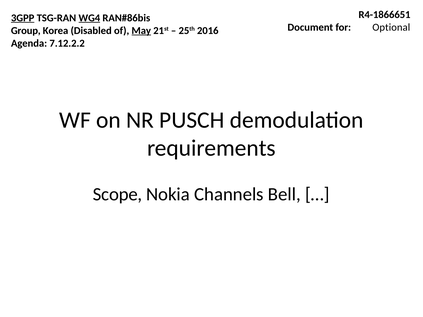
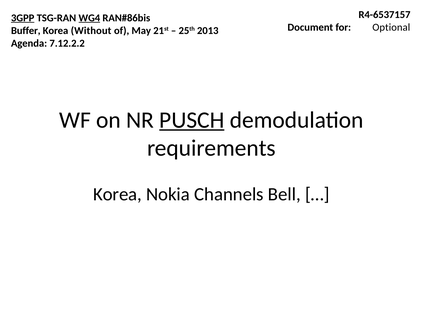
R4-1866651: R4-1866651 -> R4-6537157
Group: Group -> Buffer
Disabled: Disabled -> Without
May underline: present -> none
2016: 2016 -> 2013
PUSCH underline: none -> present
Scope at (118, 194): Scope -> Korea
